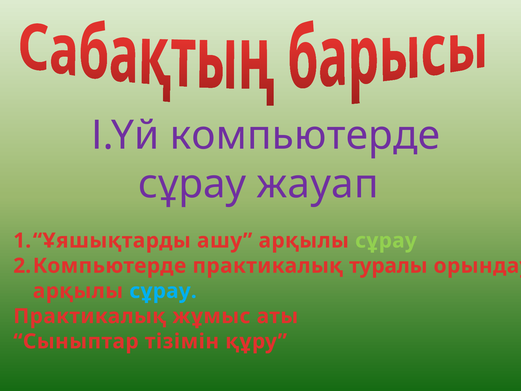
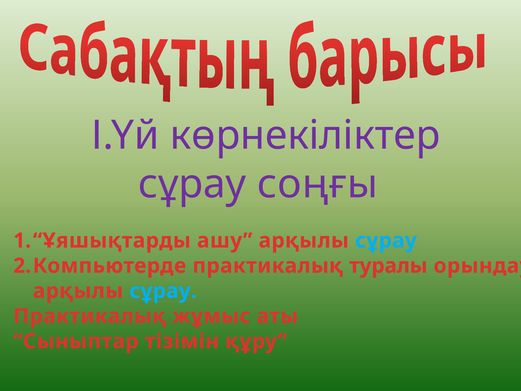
компьютерде: компьютерде -> көрнекіліктер
жауап: жауап -> соңғы
сұрау at (386, 240) colour: light green -> light blue
